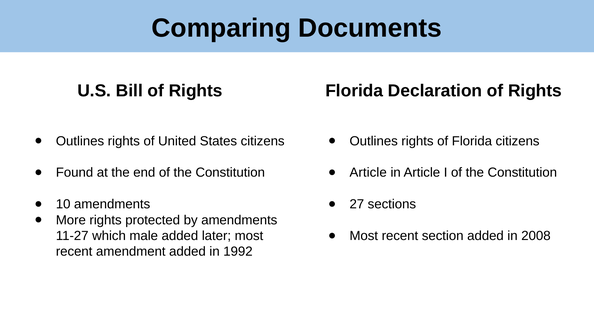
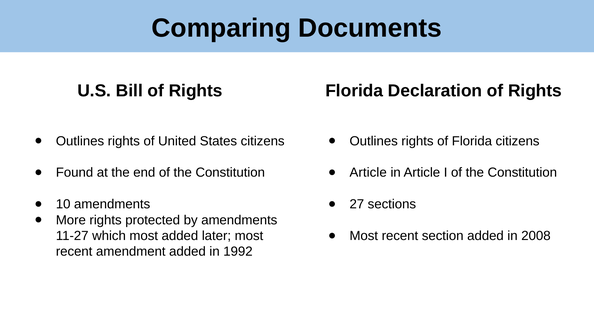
which male: male -> most
